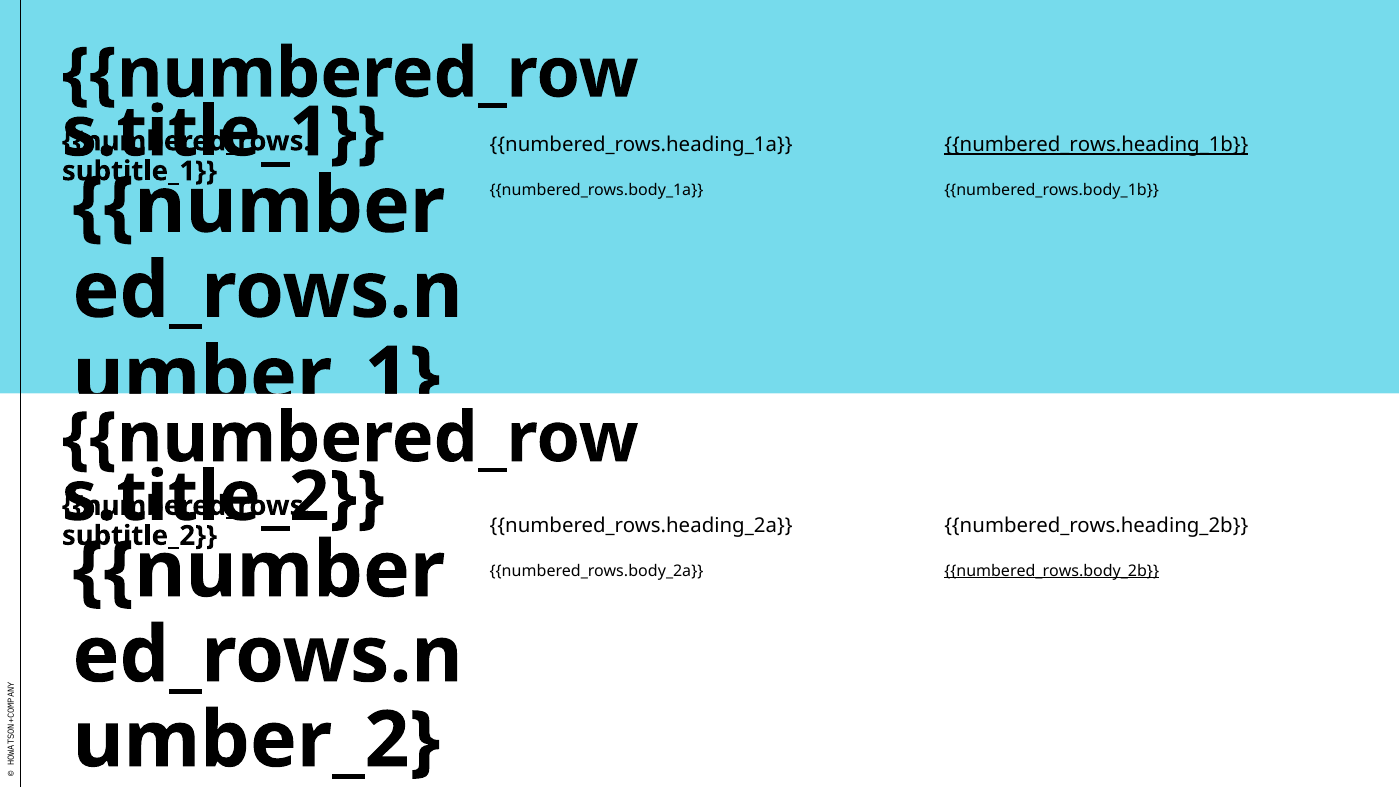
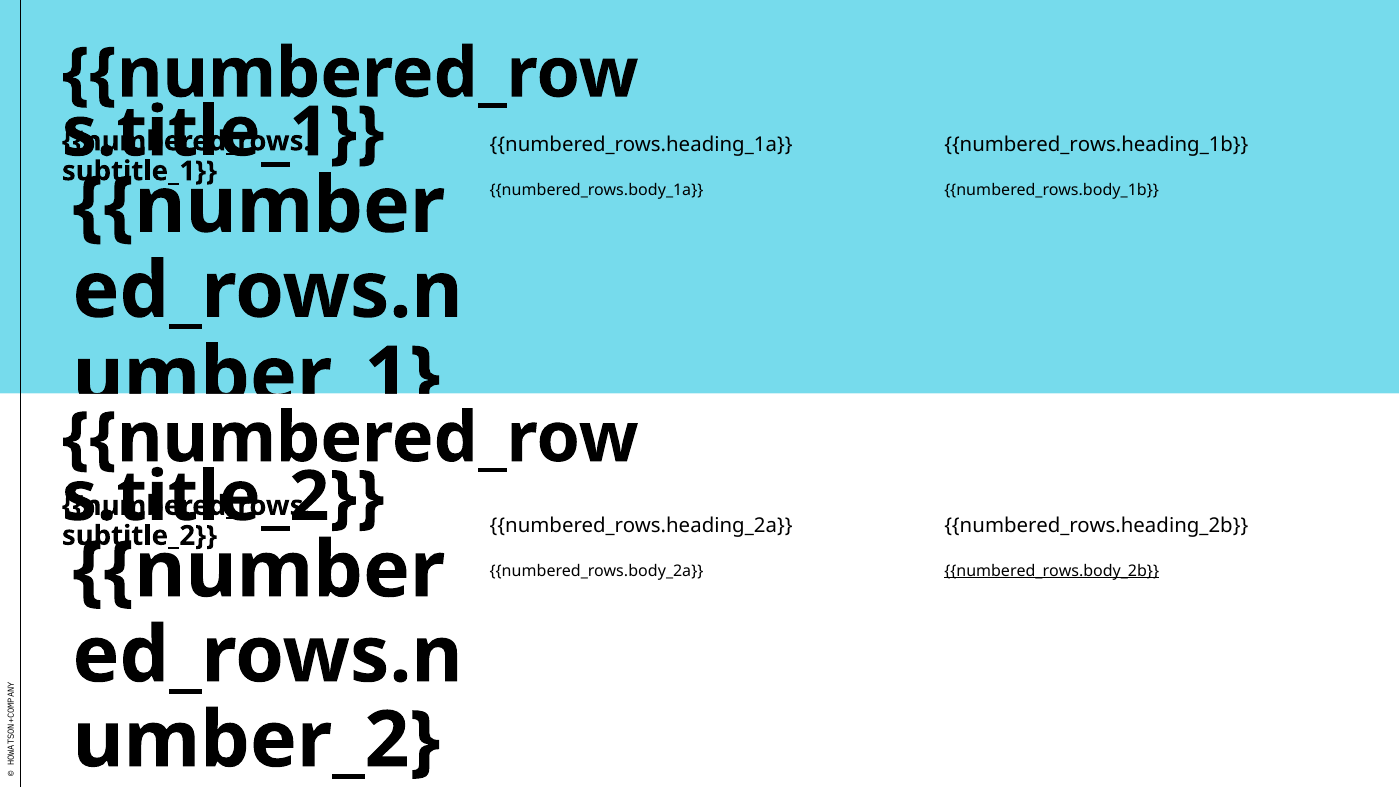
numbered_rows.heading_1b underline: present -> none
